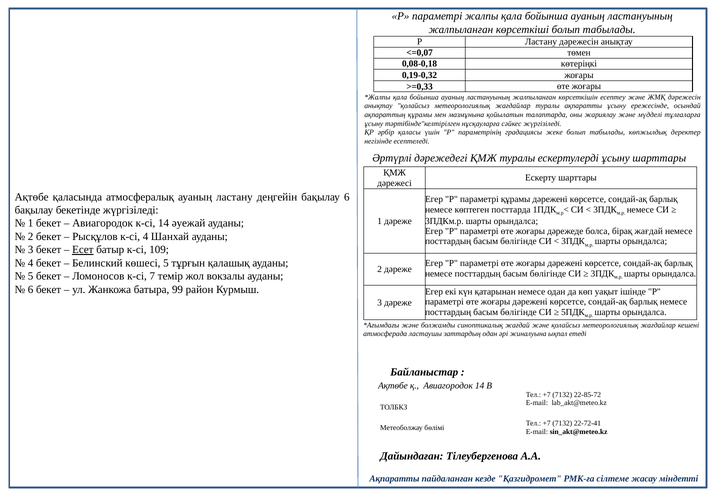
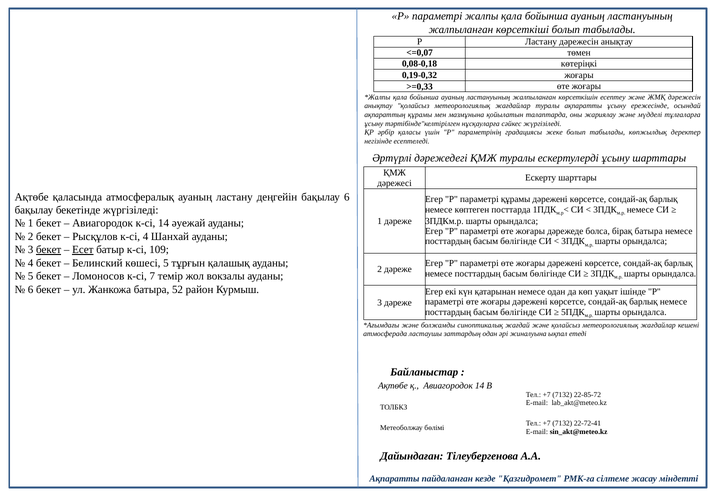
бірақ жағдай: жағдай -> батыра
бекет at (49, 250) underline: none -> present
99: 99 -> 52
